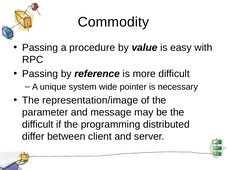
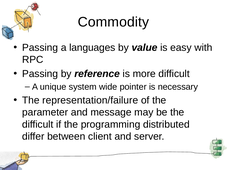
procedure: procedure -> languages
representation/image: representation/image -> representation/failure
